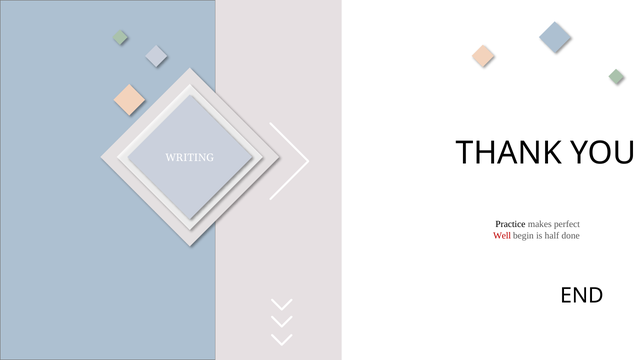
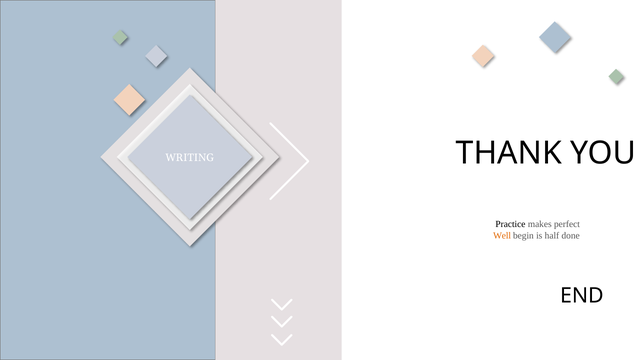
Well colour: red -> orange
